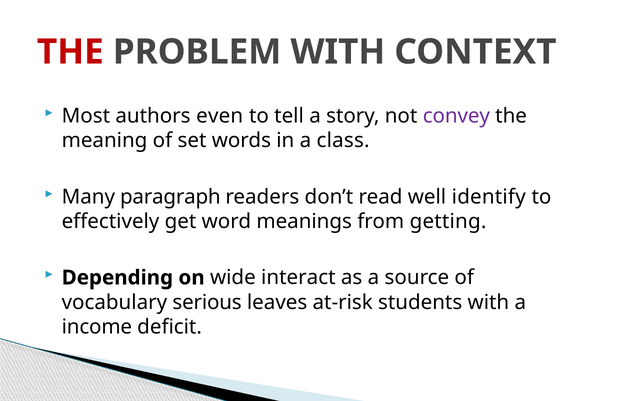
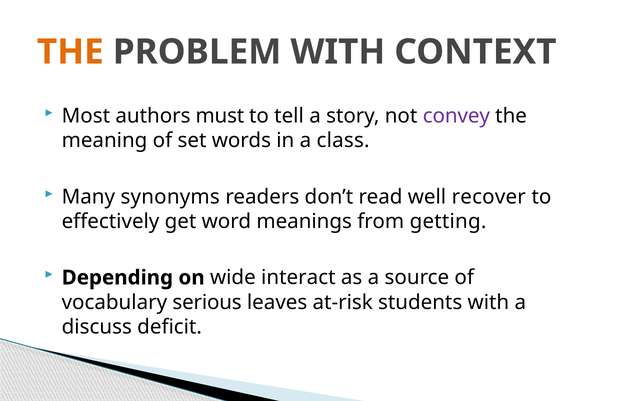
THE at (70, 52) colour: red -> orange
even: even -> must
paragraph: paragraph -> synonyms
identify: identify -> recover
income: income -> discuss
